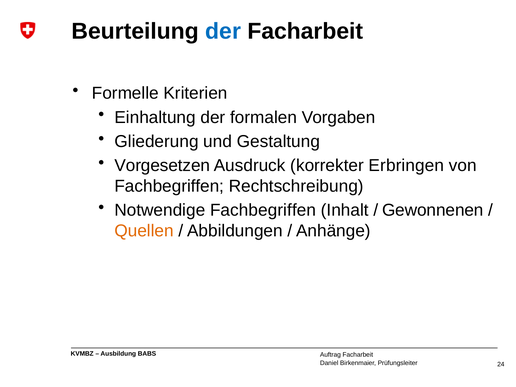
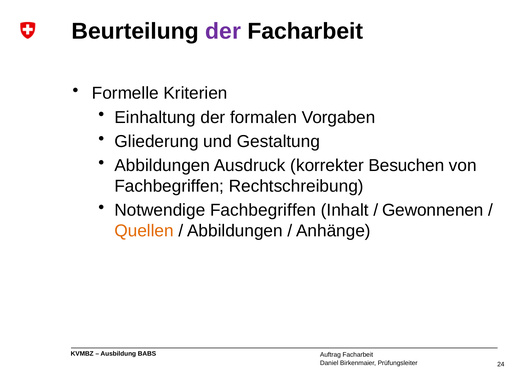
der at (223, 31) colour: blue -> purple
Vorgesetzen at (162, 166): Vorgesetzen -> Abbildungen
Erbringen: Erbringen -> Besuchen
